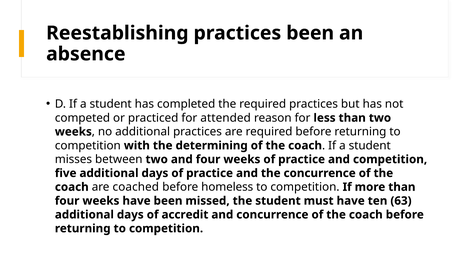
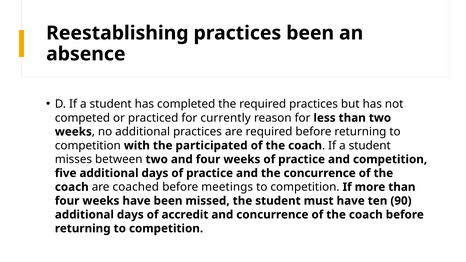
attended: attended -> currently
determining: determining -> participated
homeless: homeless -> meetings
63: 63 -> 90
